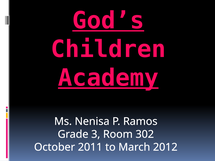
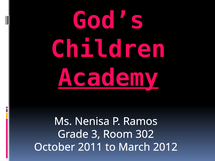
God’s underline: present -> none
